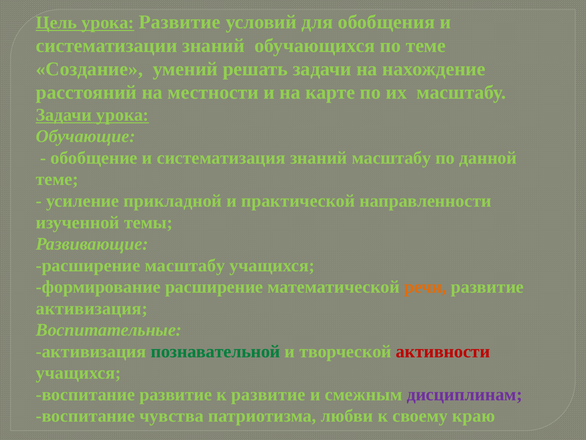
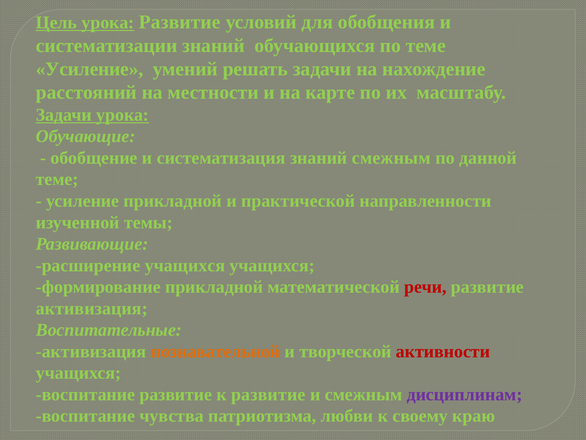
Создание at (89, 69): Создание -> Усиление
знаний масштабу: масштабу -> смежным
расширение масштабу: масштабу -> учащихся
формирование расширение: расширение -> прикладной
речи colour: orange -> red
познавательной colour: green -> orange
